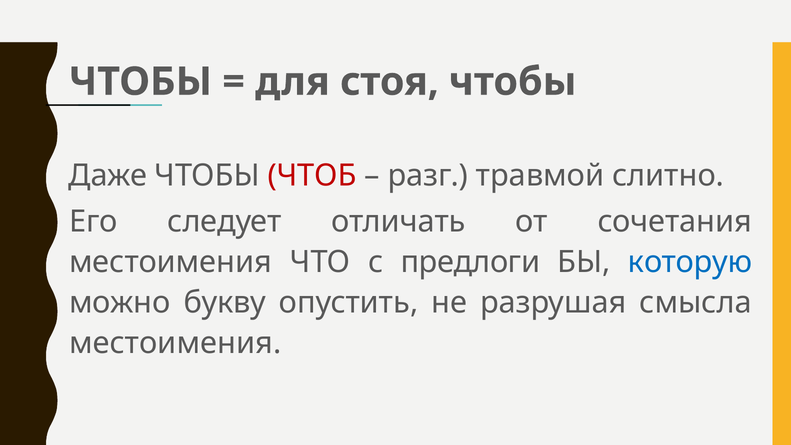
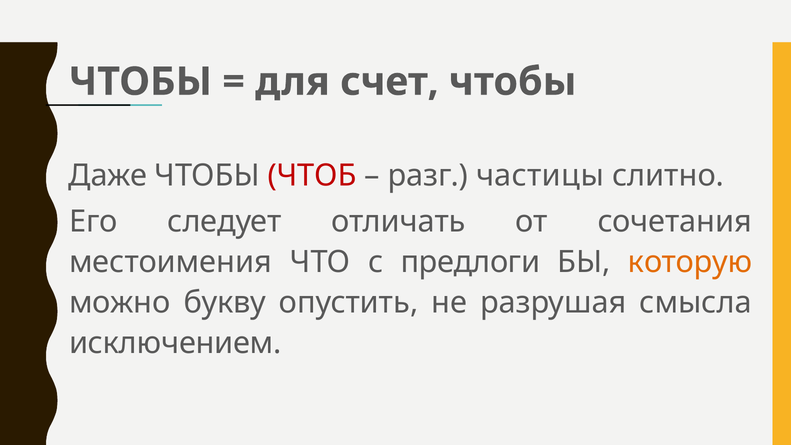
стоя: стоя -> счет
травмой: травмой -> частицы
которую colour: blue -> orange
местоимения at (175, 343): местоимения -> исключением
